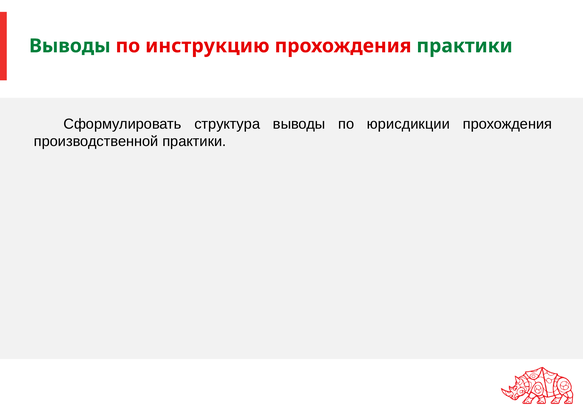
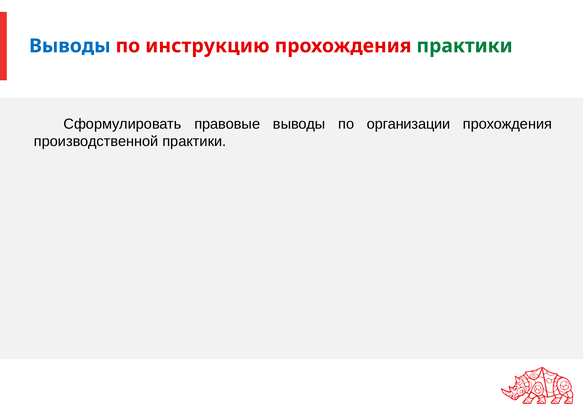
Выводы at (70, 46) colour: green -> blue
структура: структура -> правовые
юрисдикции: юрисдикции -> организации
